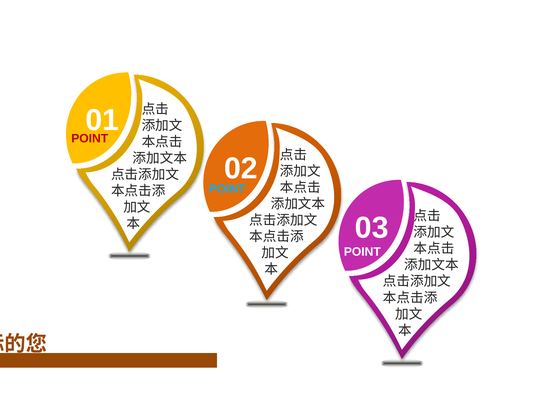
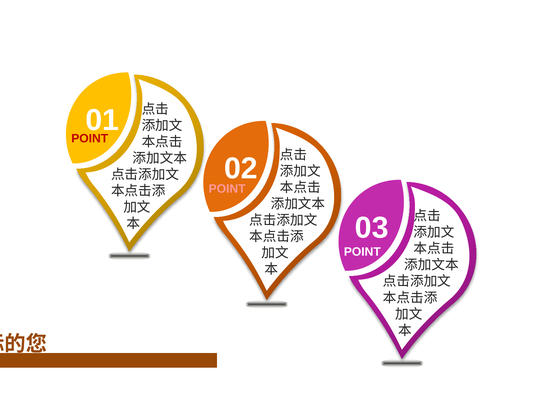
POINT at (227, 189) colour: light blue -> pink
